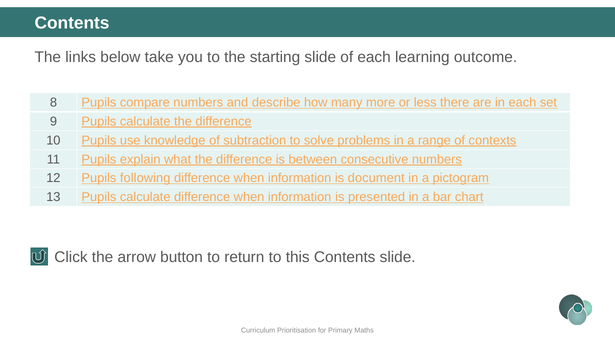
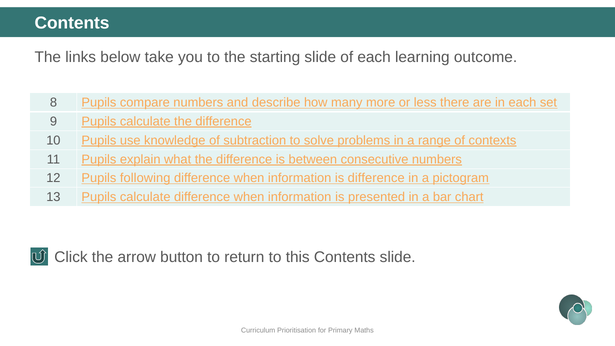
is document: document -> difference
